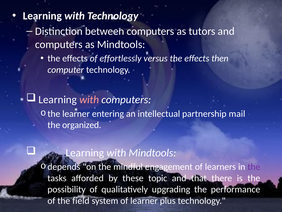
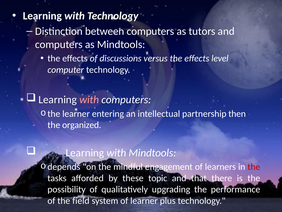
effortlessly: effortlessly -> discussions
then: then -> level
mail: mail -> then
the at (254, 166) colour: purple -> red
